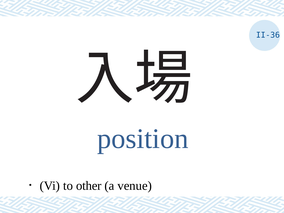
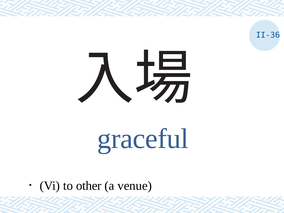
position: position -> graceful
